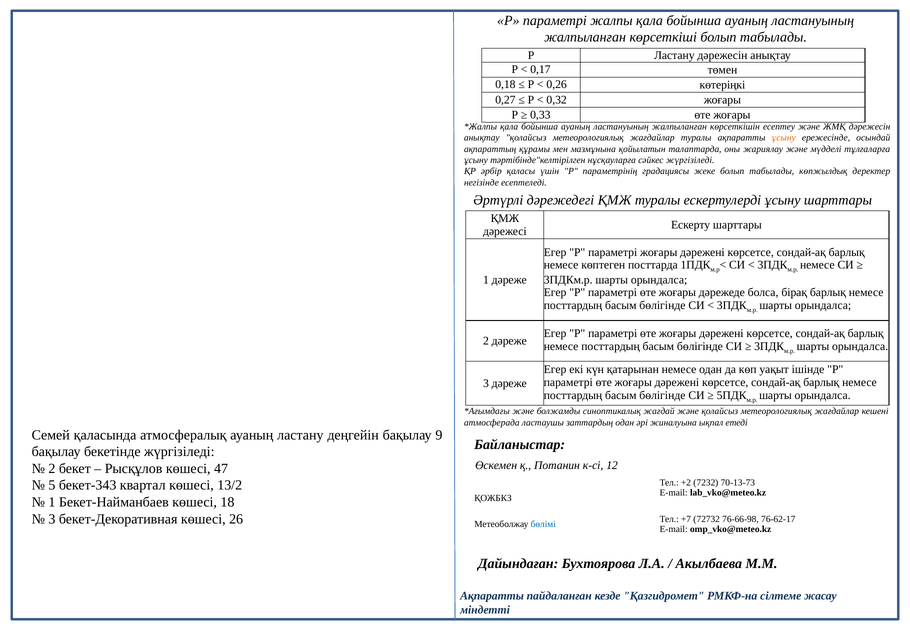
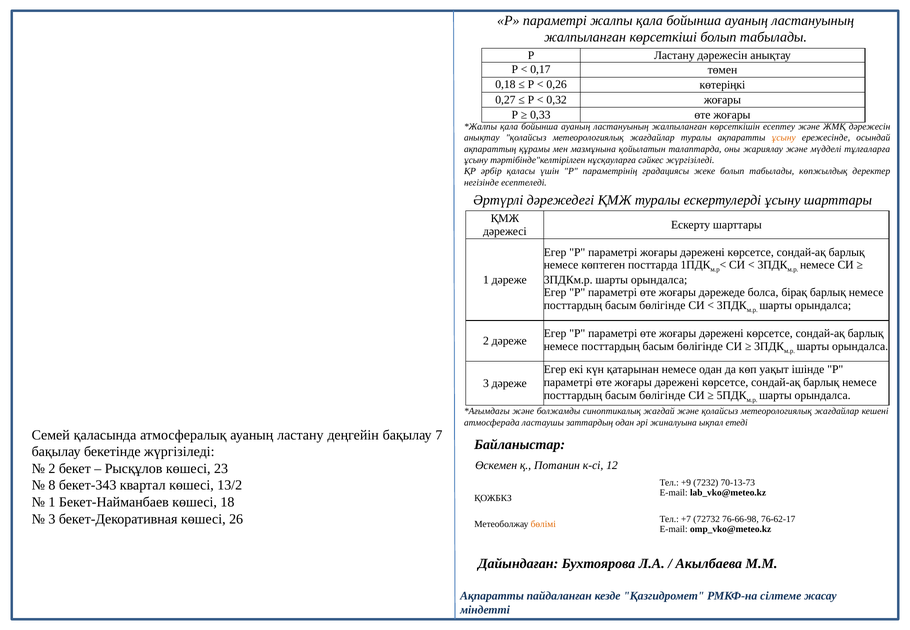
9: 9 -> 7
47: 47 -> 23
+2: +2 -> +9
5: 5 -> 8
бөлімі colour: blue -> orange
